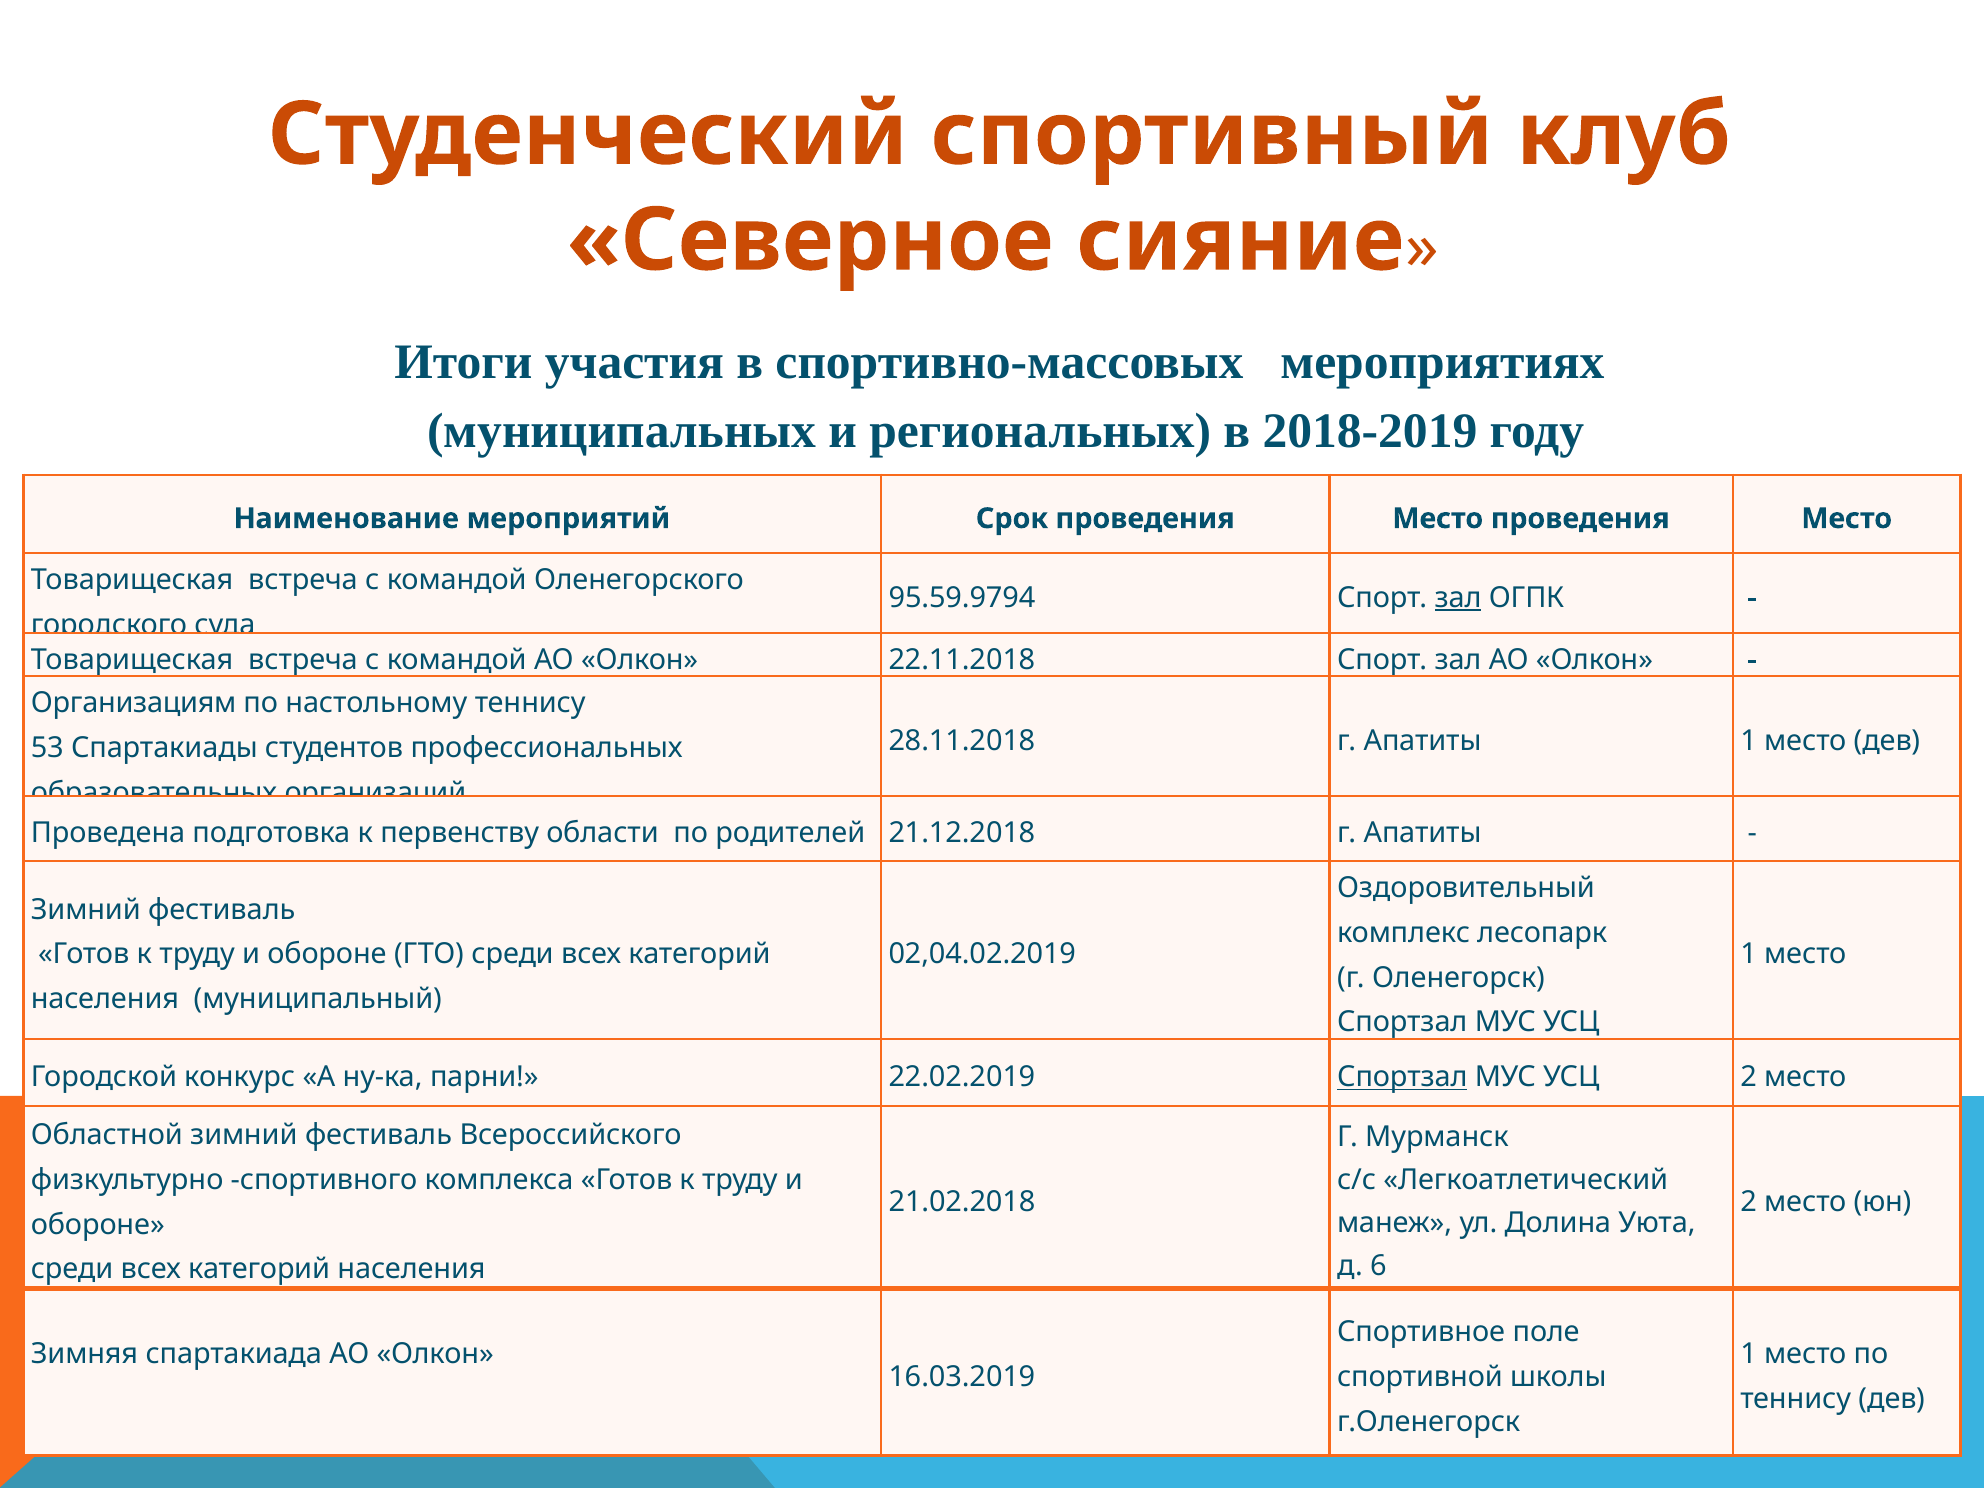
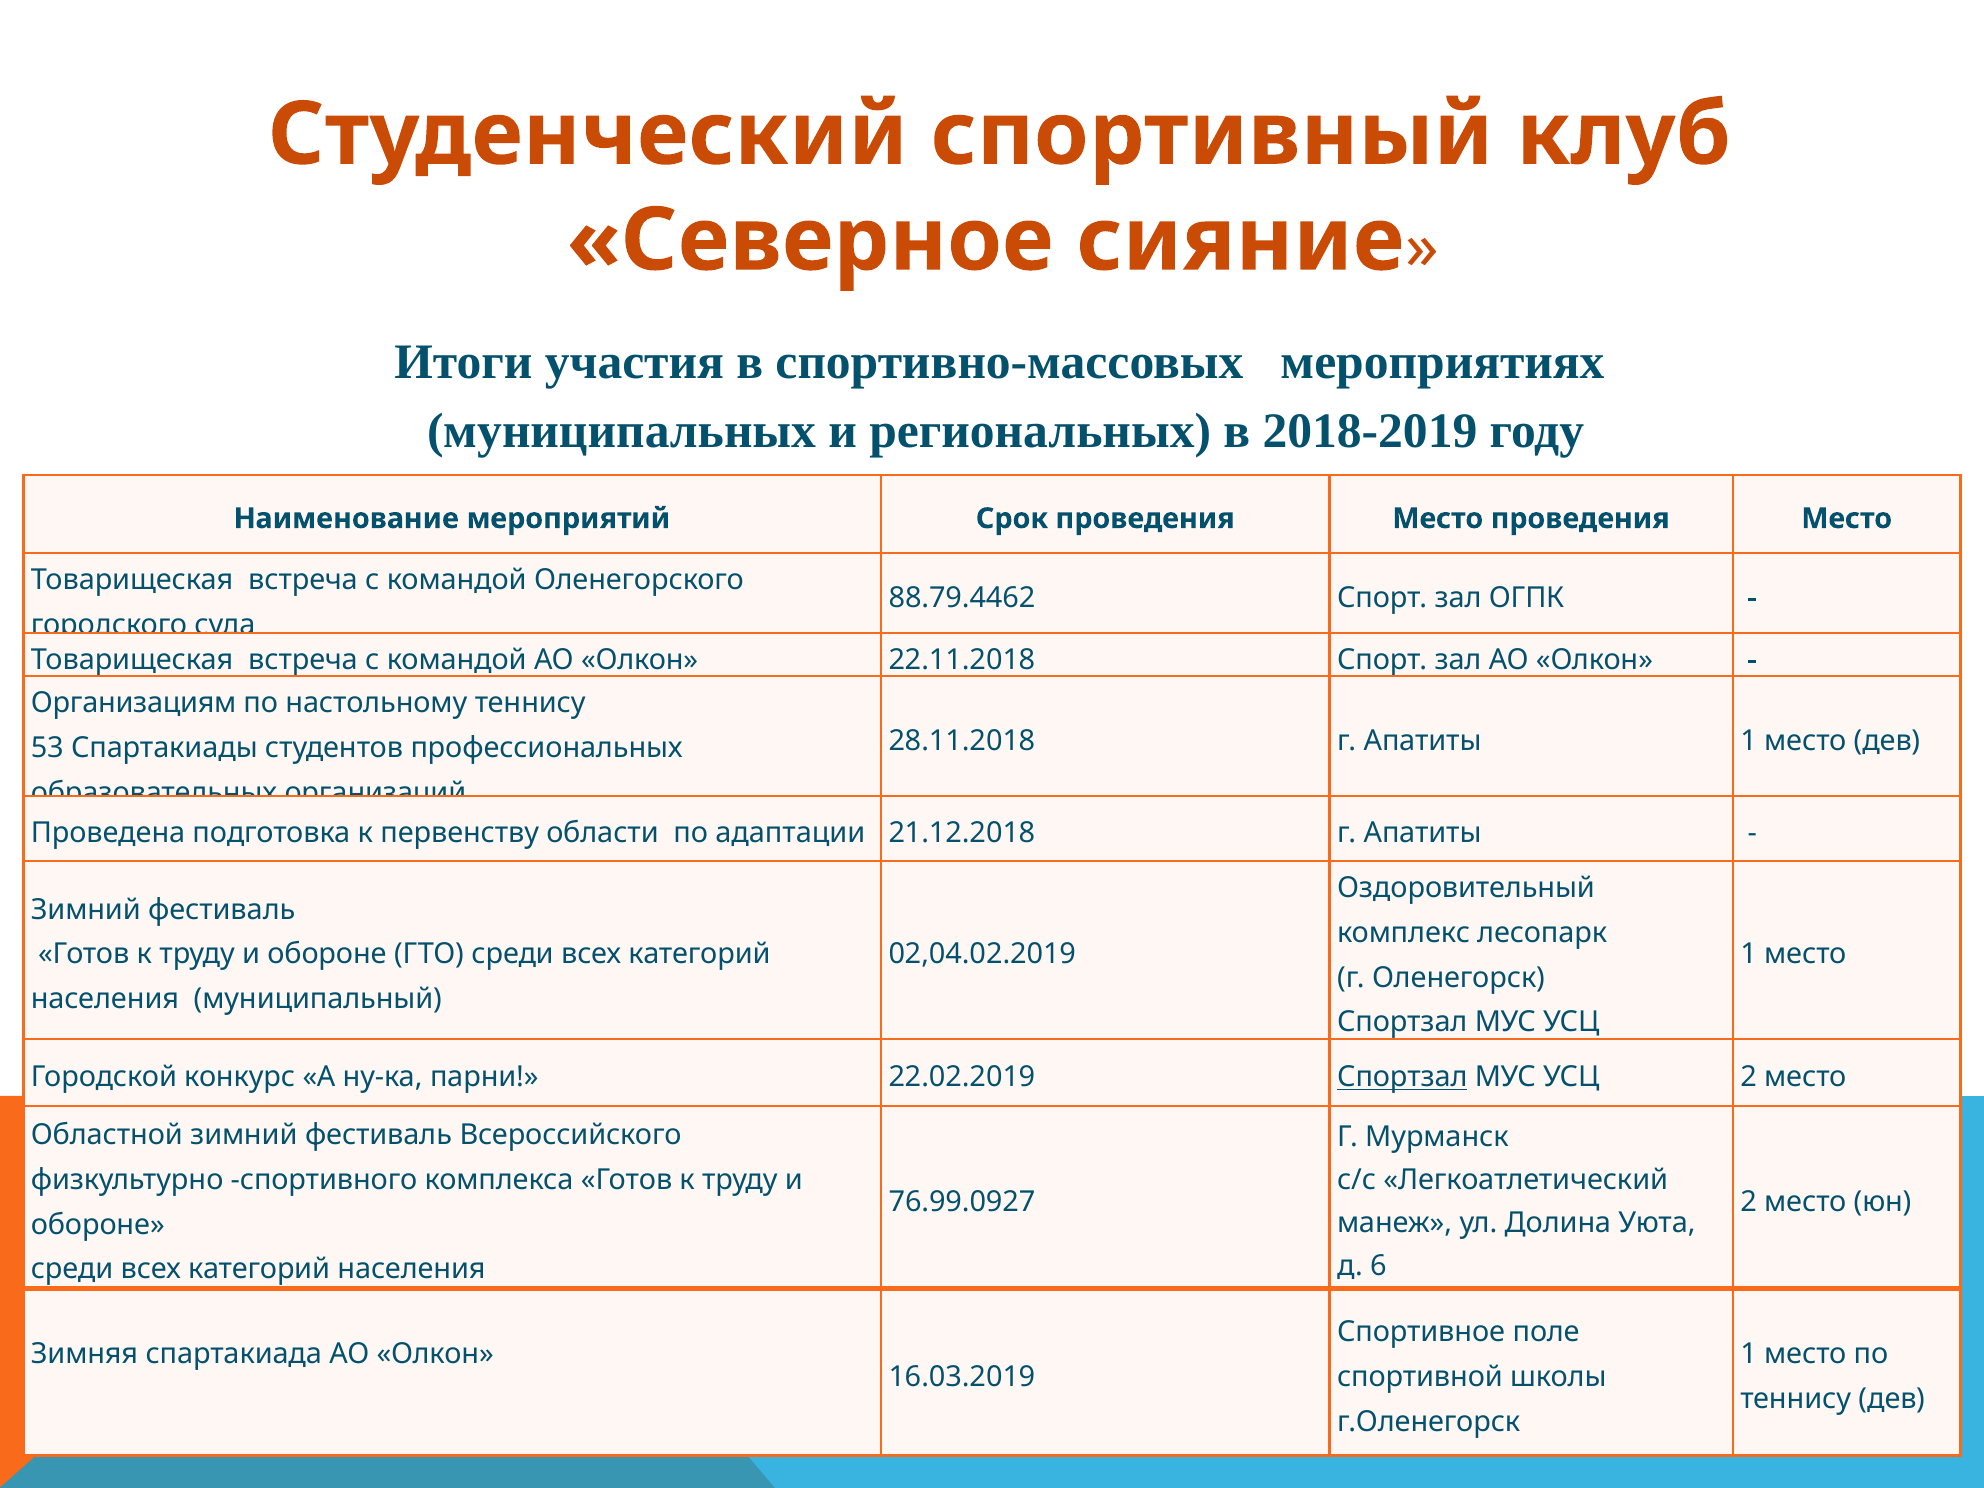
95.59.9794: 95.59.9794 -> 88.79.4462
зал at (1458, 598) underline: present -> none
родителей: родителей -> адаптации
21.02.2018: 21.02.2018 -> 76.99.0927
